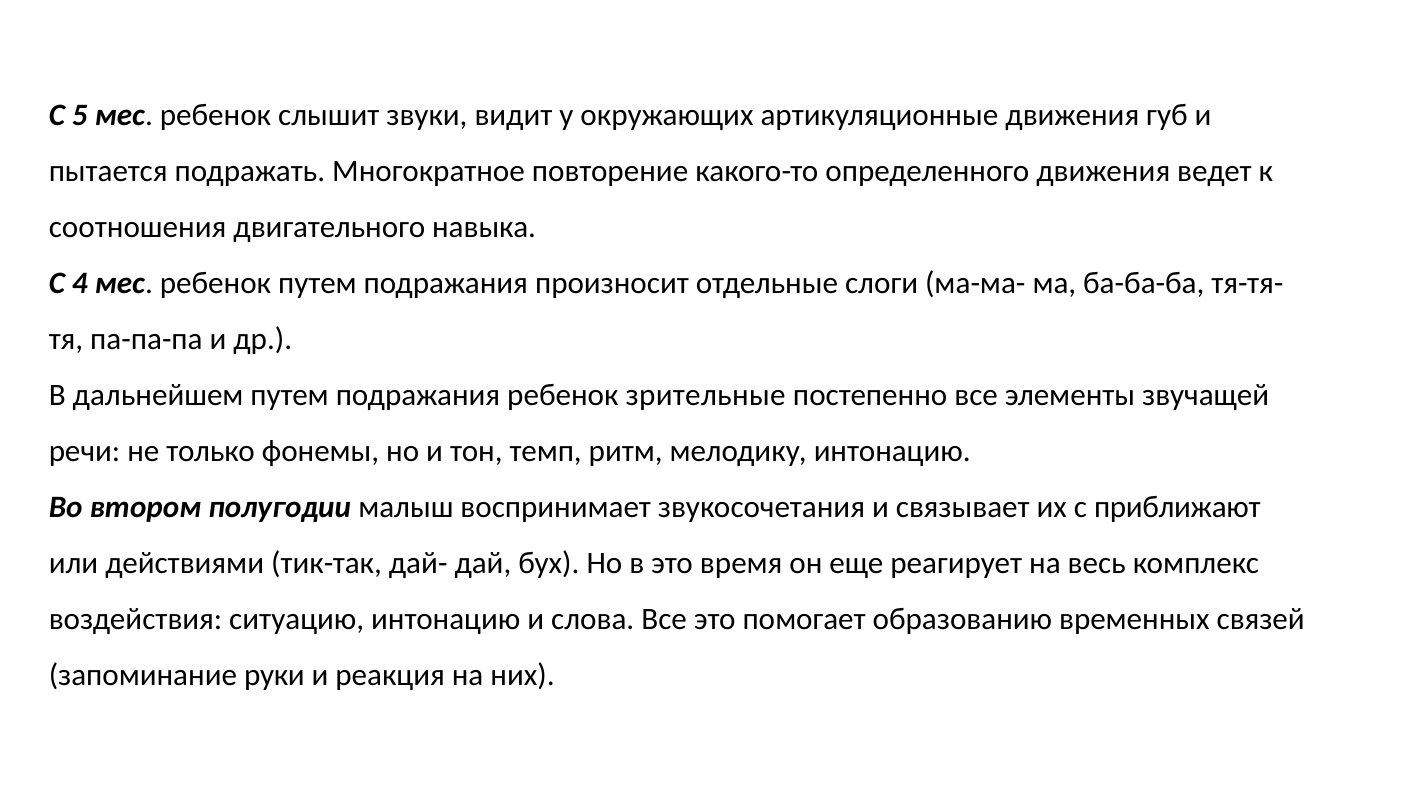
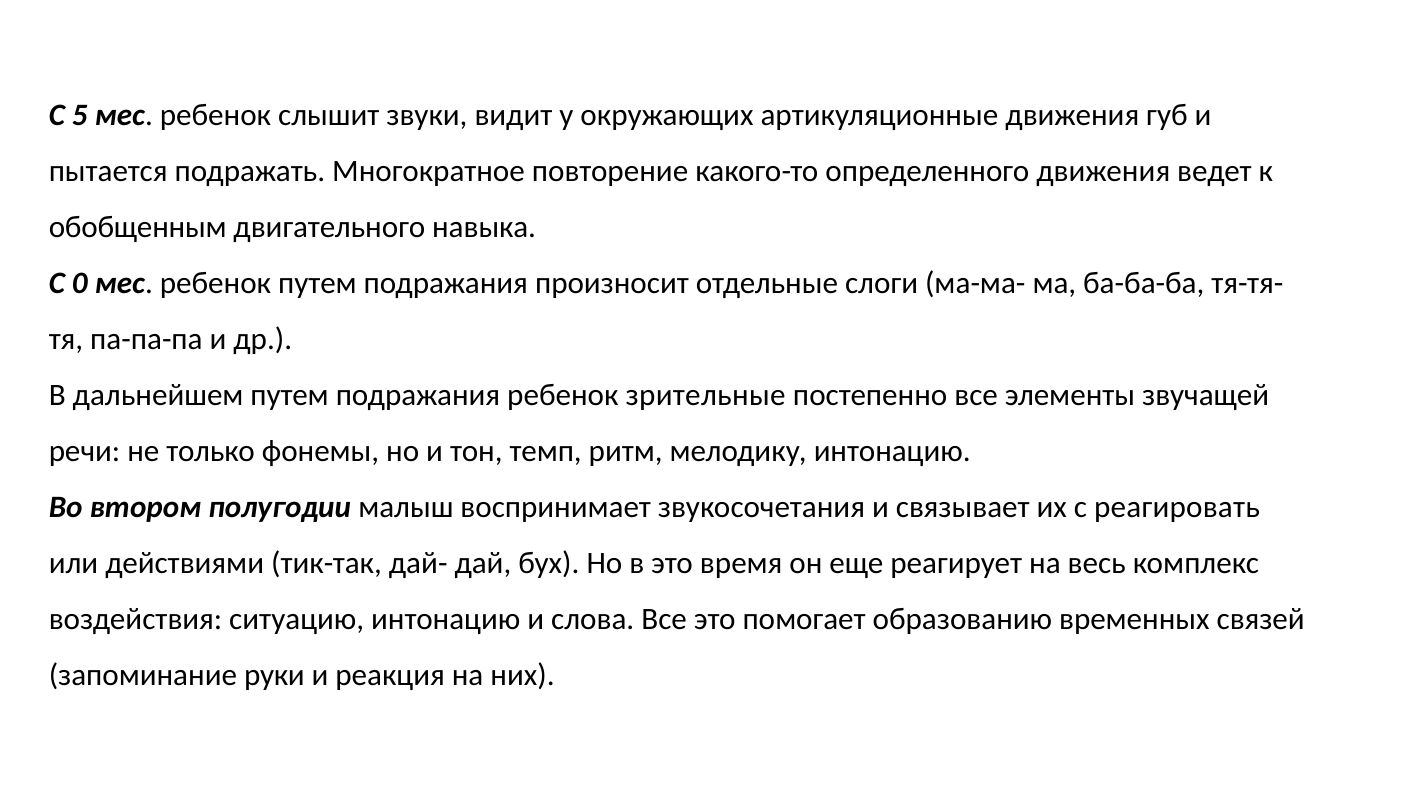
соотношения: соотношения -> обобщенным
4: 4 -> 0
приближают: приближают -> реагировать
